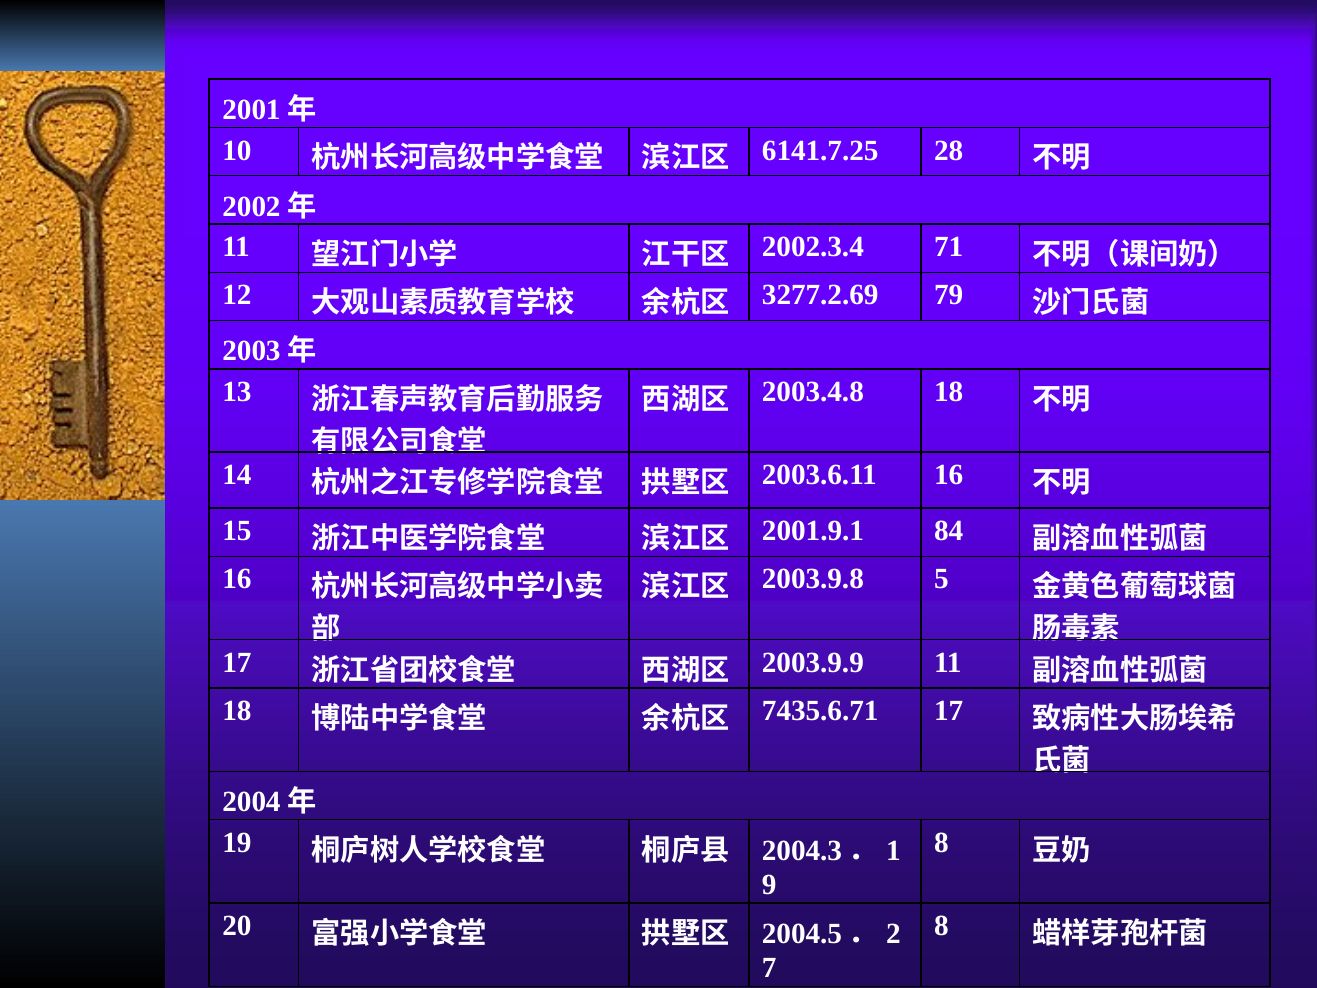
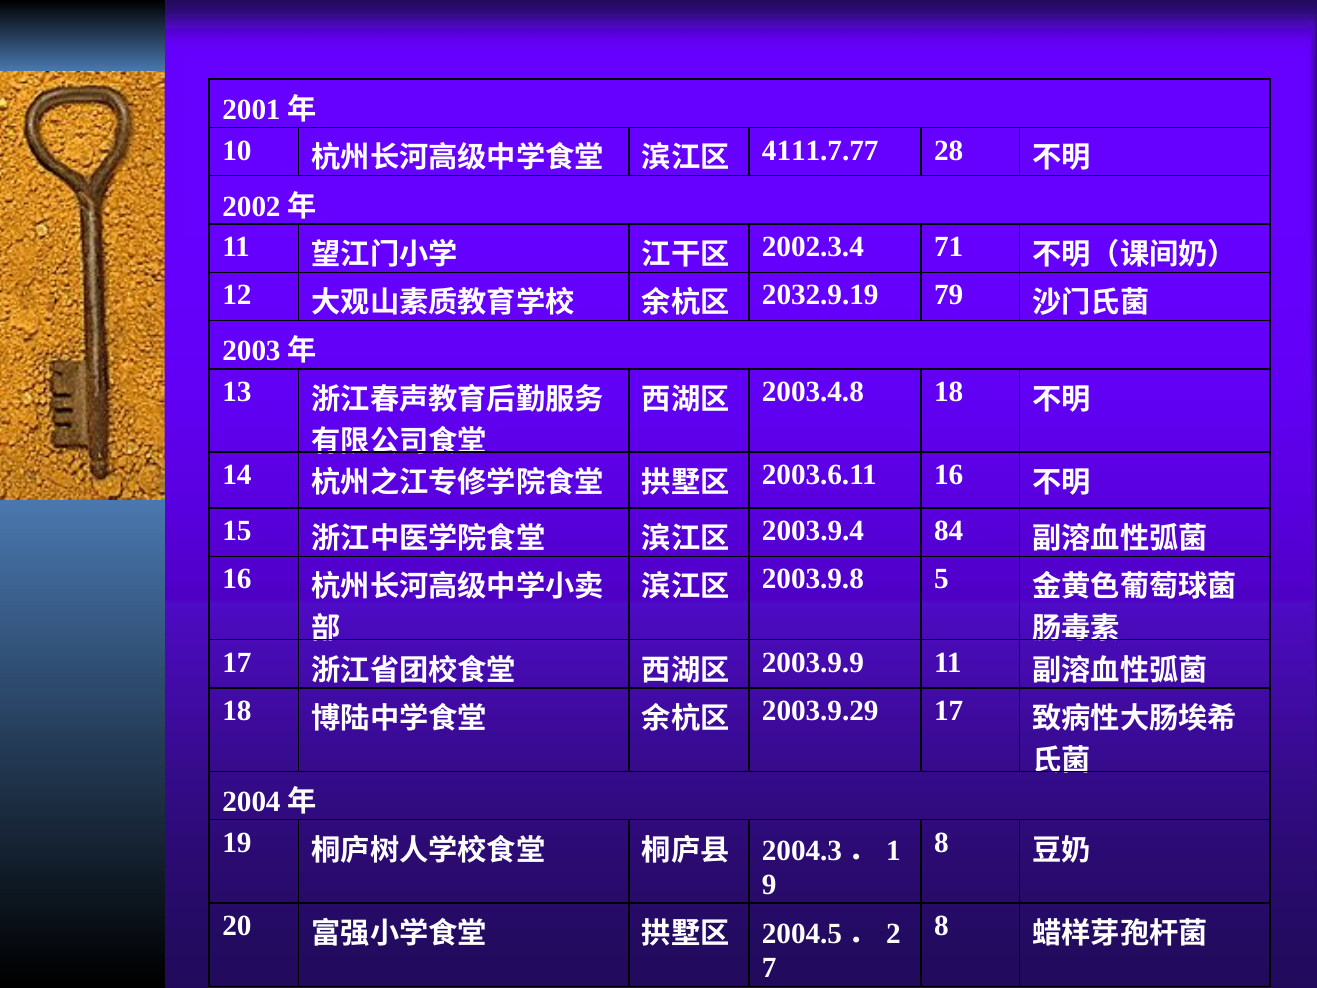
6141.7.25: 6141.7.25 -> 4111.7.77
3277.2.69: 3277.2.69 -> 2032.9.19
2001.9.1: 2001.9.1 -> 2003.9.4
7435.6.71: 7435.6.71 -> 2003.9.29
